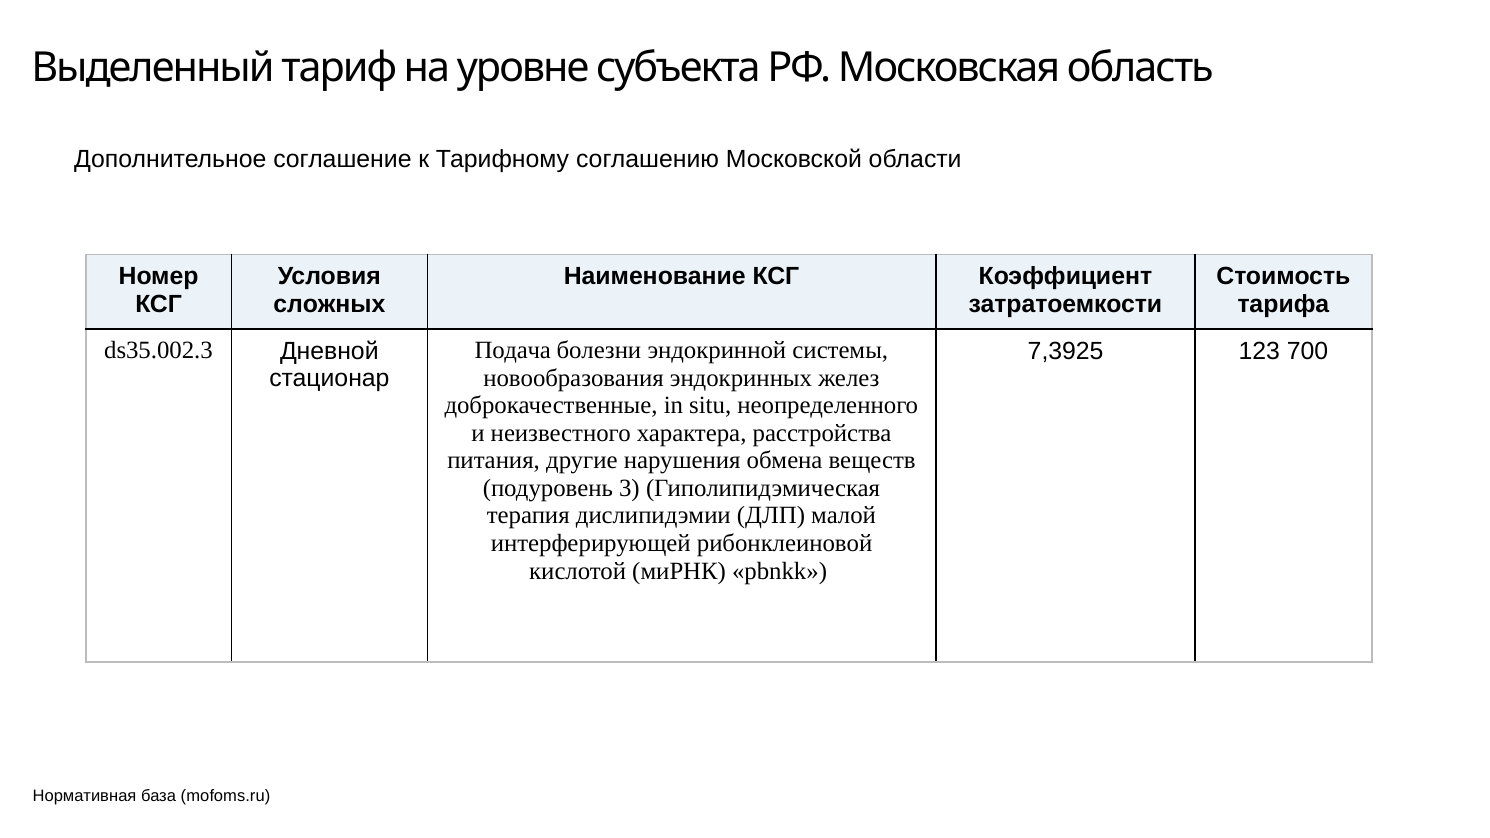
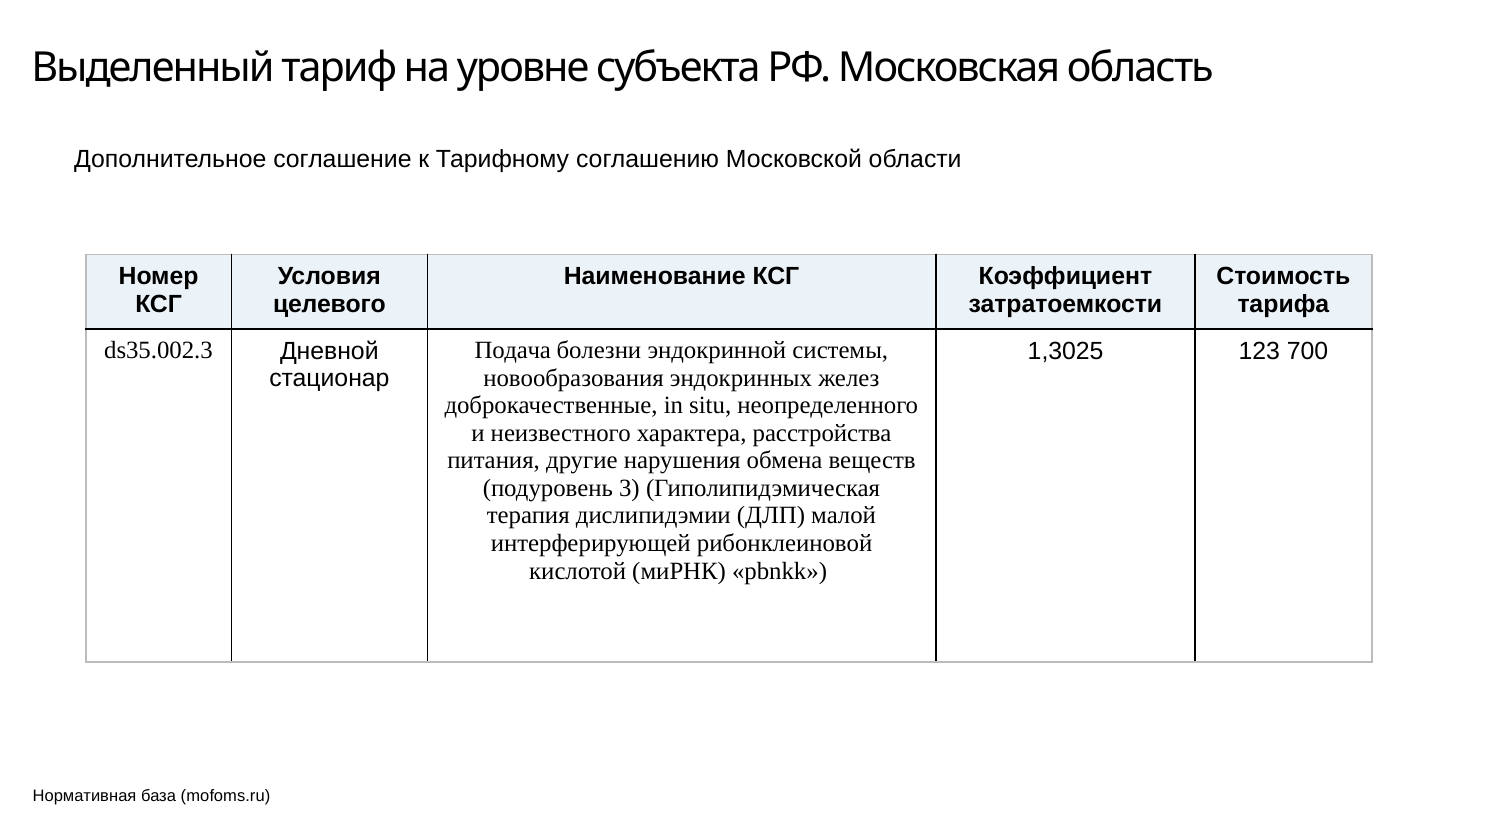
сложных: сложных -> целевого
7,3925: 7,3925 -> 1,3025
